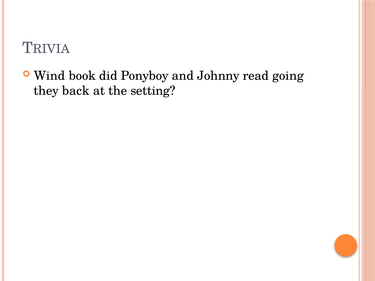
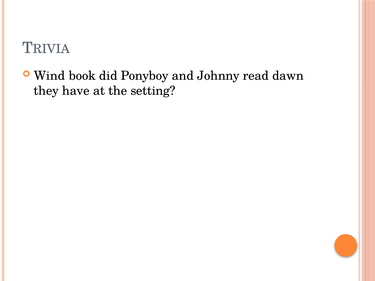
going: going -> dawn
back: back -> have
